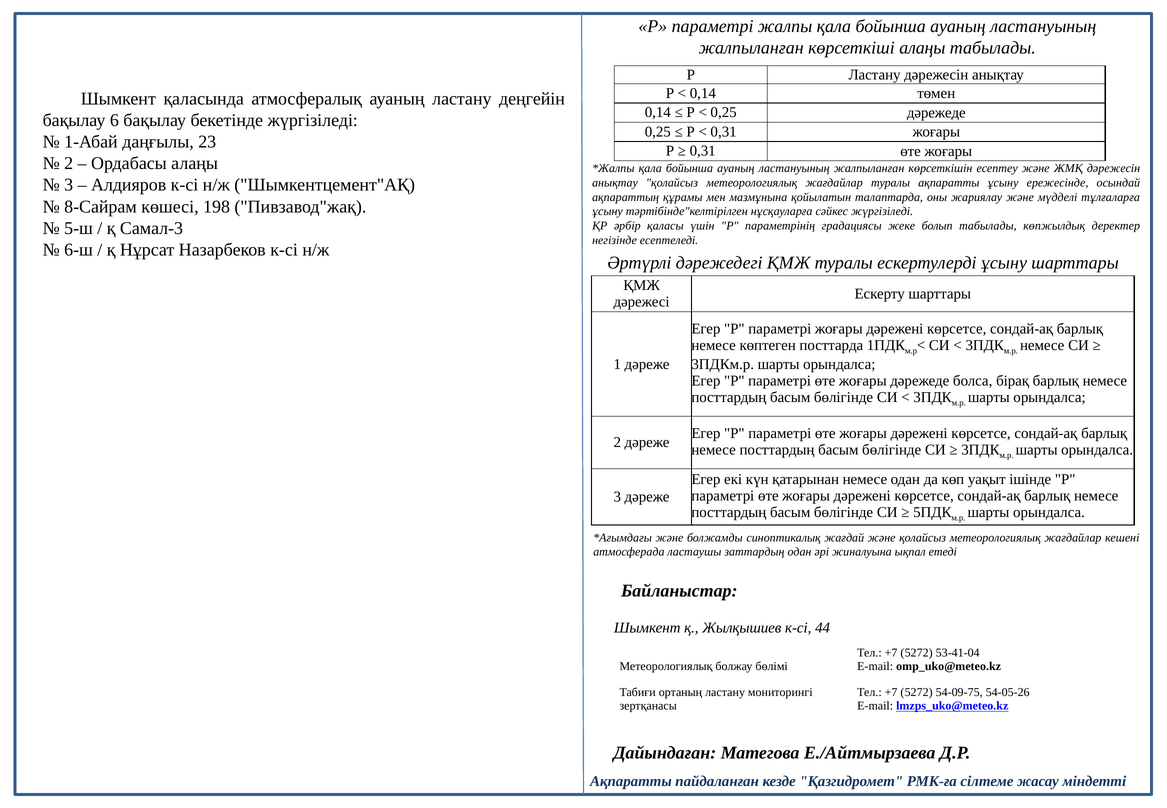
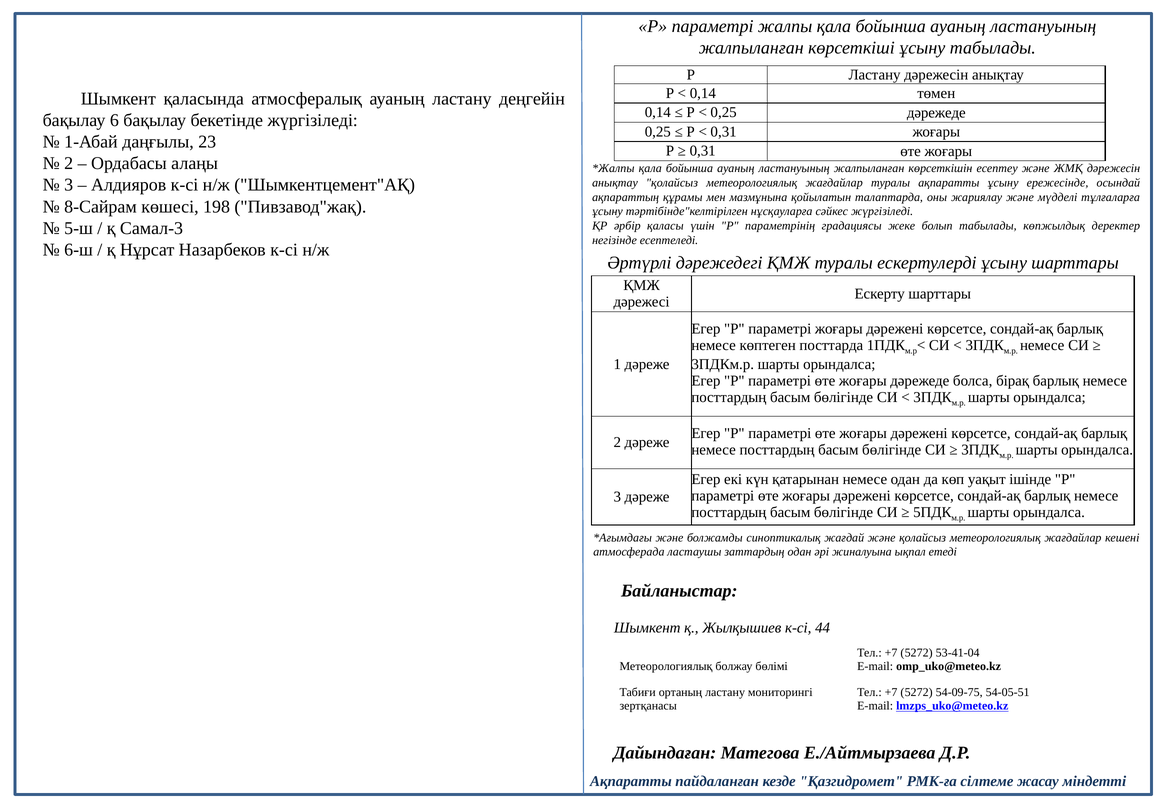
көрсеткіші алаңы: алаңы -> ұсыну
54-05-26: 54-05-26 -> 54-05-51
